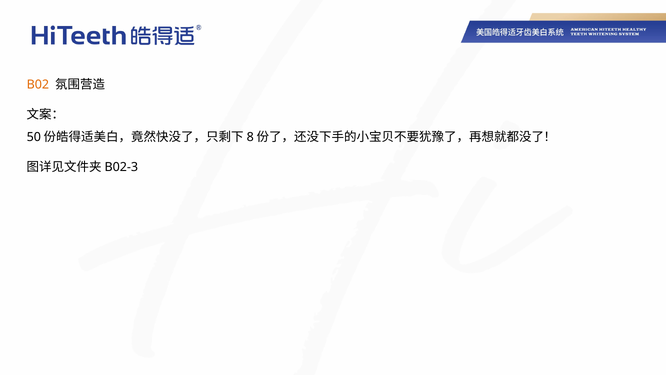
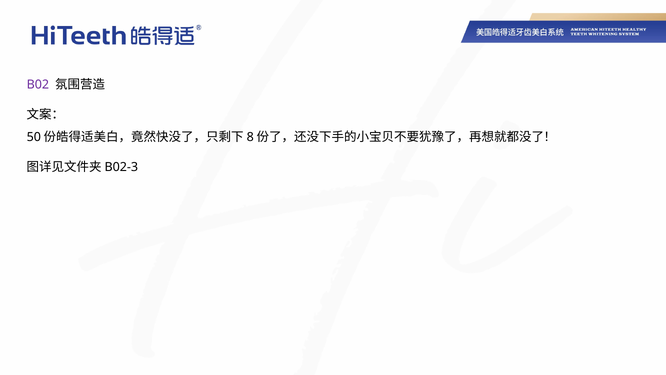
B02 colour: orange -> purple
